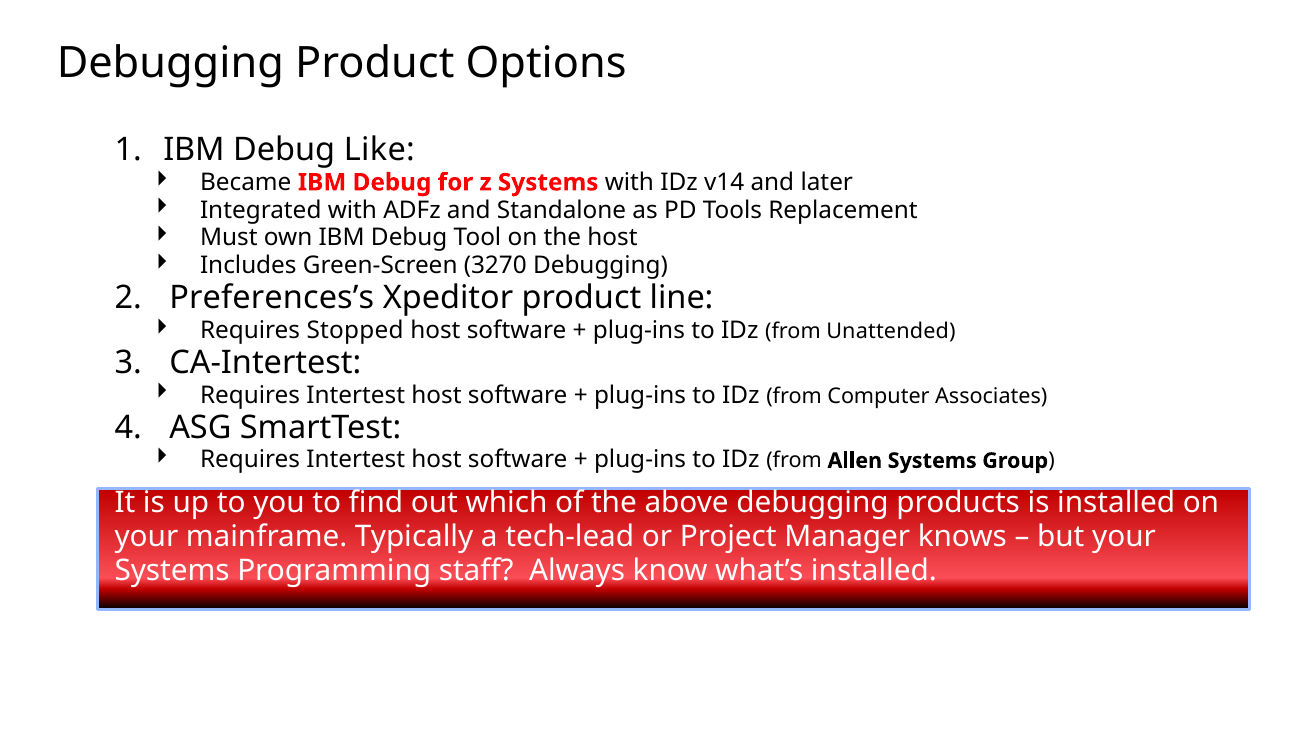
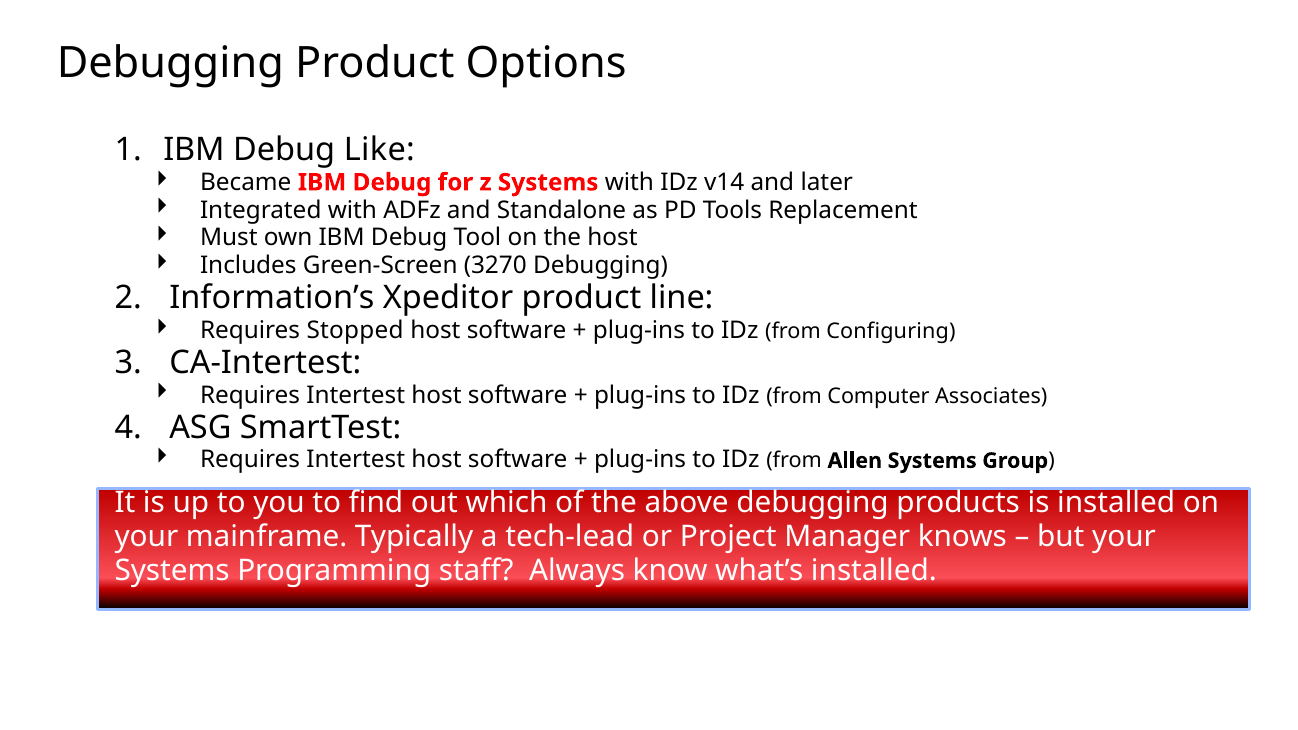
Preferences’s: Preferences’s -> Information’s
Unattended: Unattended -> Configuring
